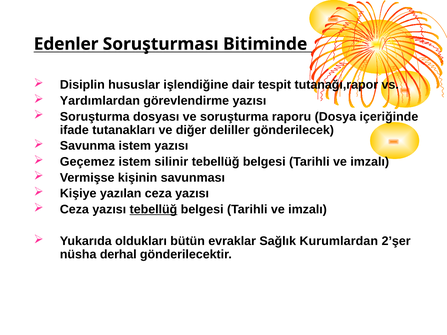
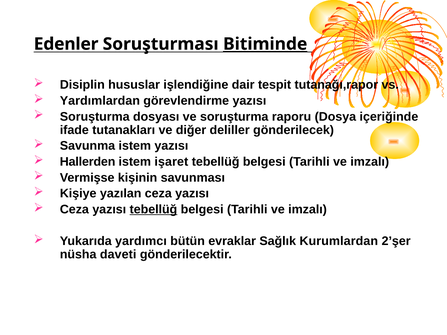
Bitiminde underline: none -> present
Geçemez: Geçemez -> Hallerden
silinir: silinir -> işaret
oldukları: oldukları -> yardımcı
derhal: derhal -> daveti
